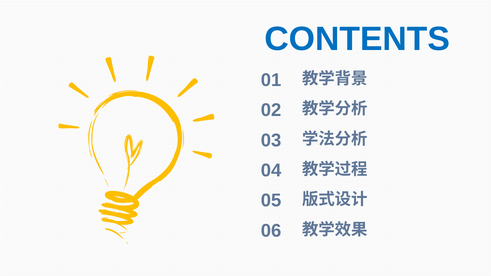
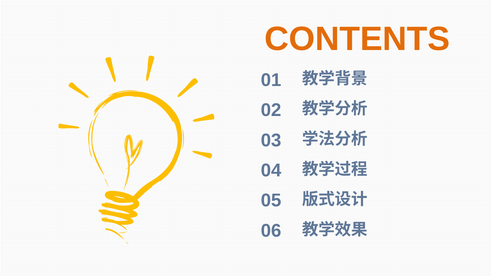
CONTENTS colour: blue -> orange
